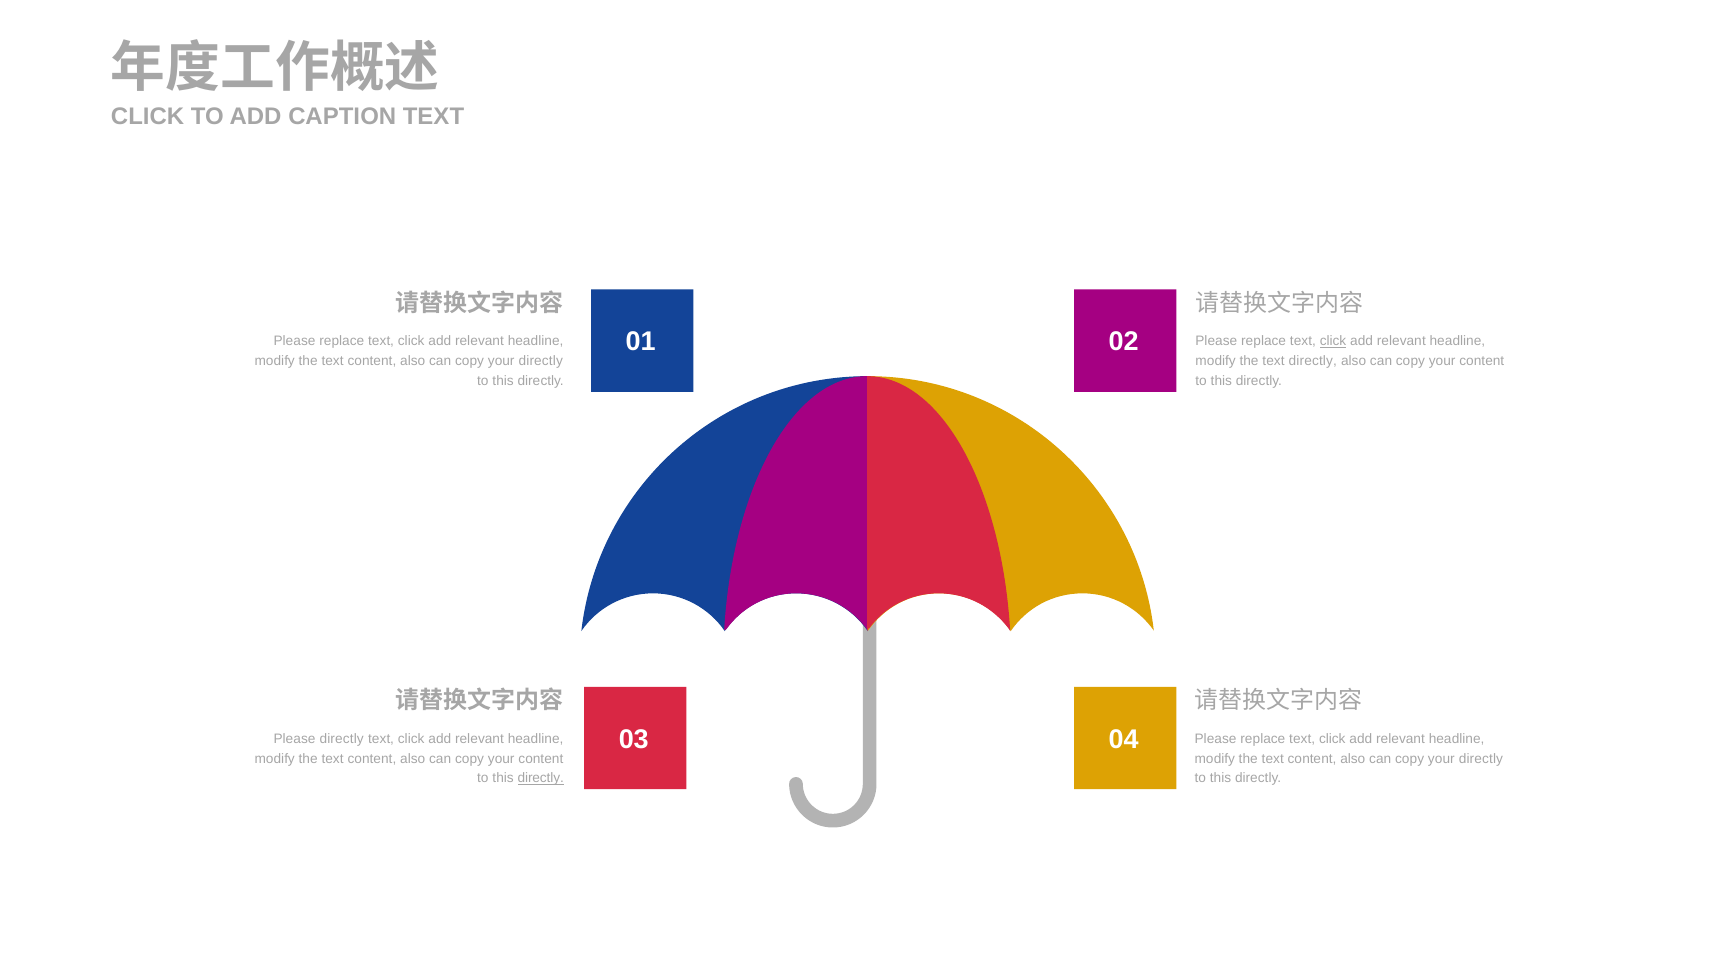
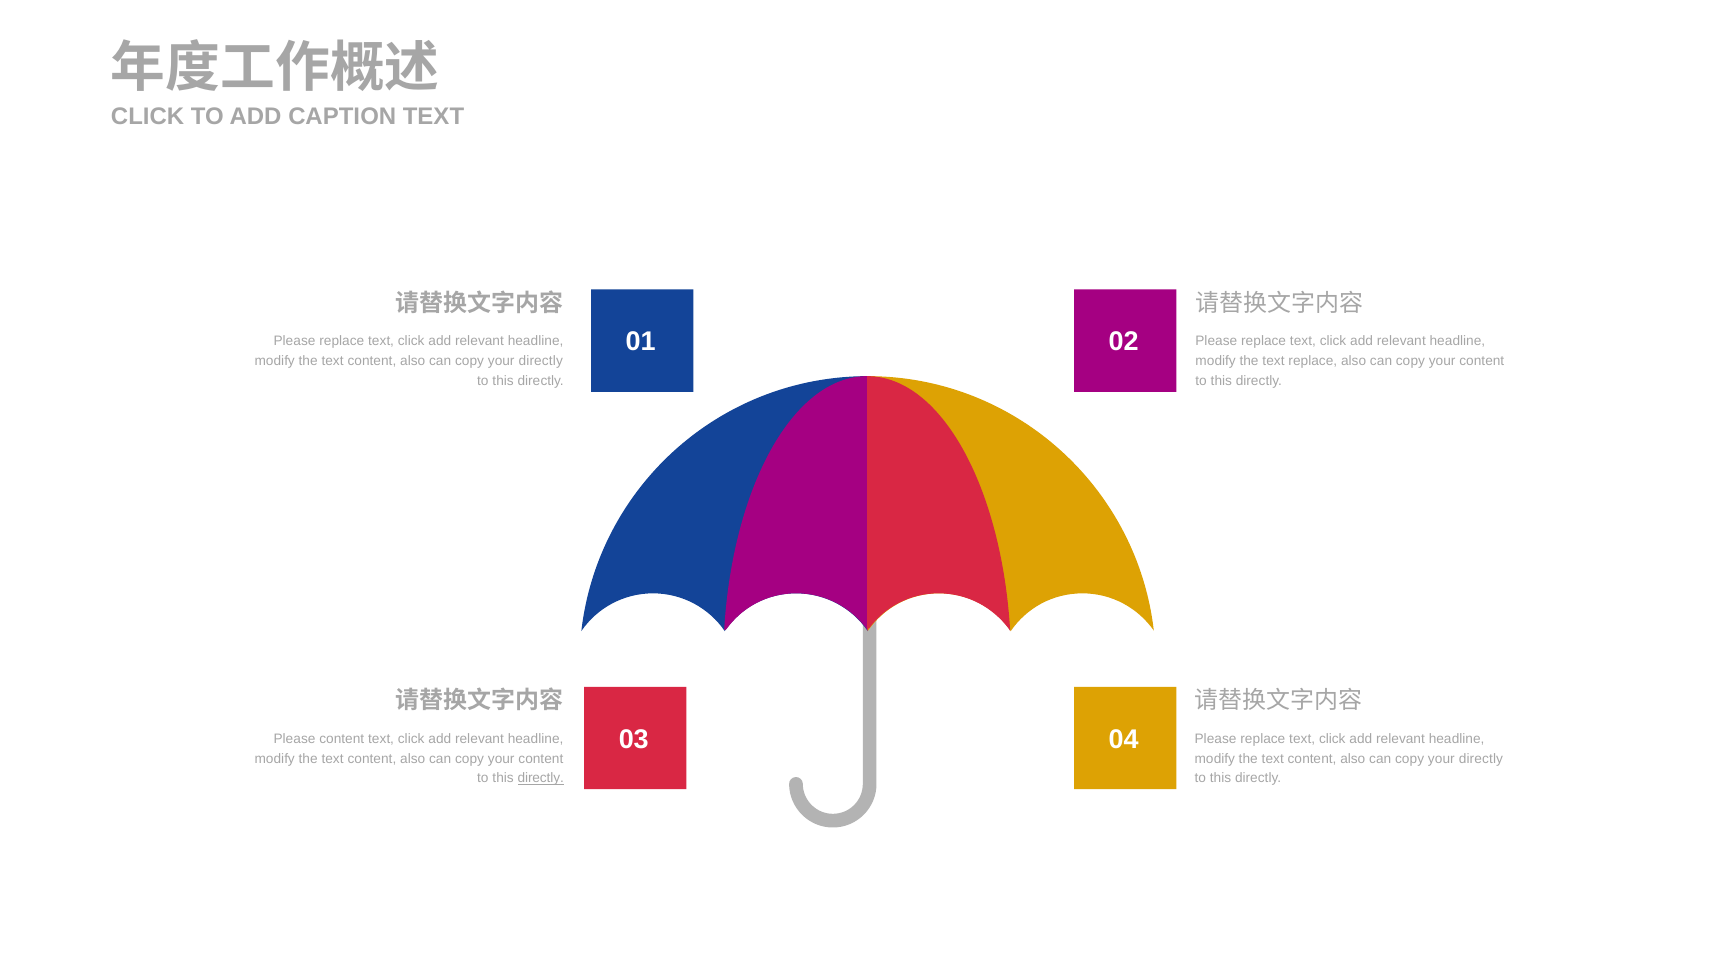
click at (1333, 342) underline: present -> none
text directly: directly -> replace
Please directly: directly -> content
